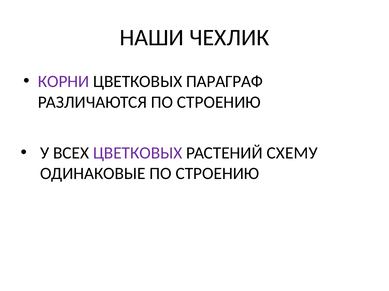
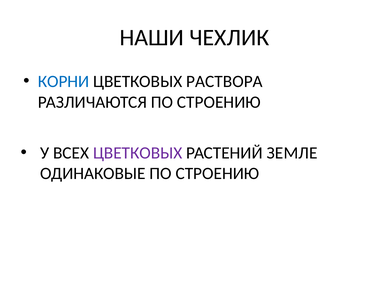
КОРНИ colour: purple -> blue
ПАРАГРАФ: ПАРАГРАФ -> РАСТВОРА
СХЕМУ: СХЕМУ -> ЗЕМЛЕ
